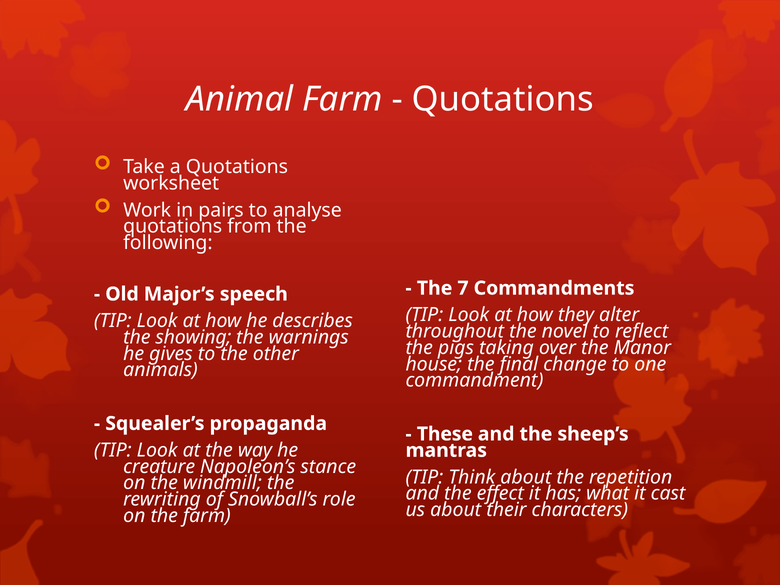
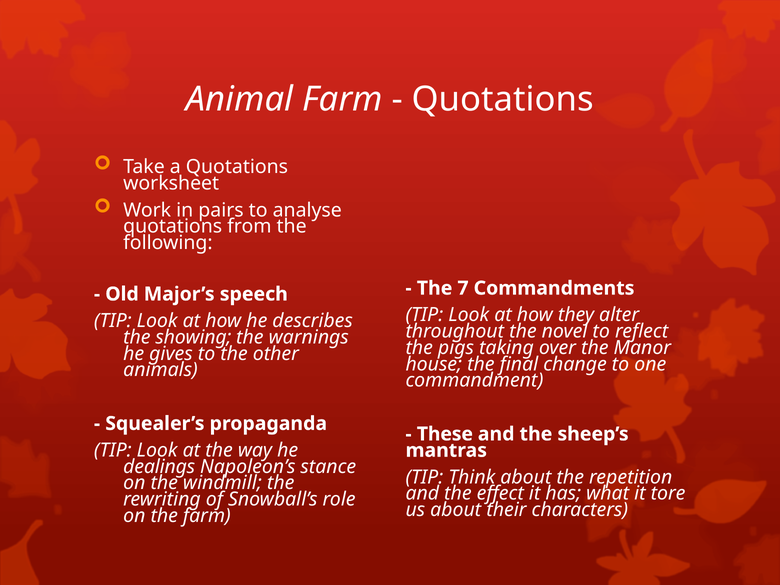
creature: creature -> dealings
cast: cast -> tore
